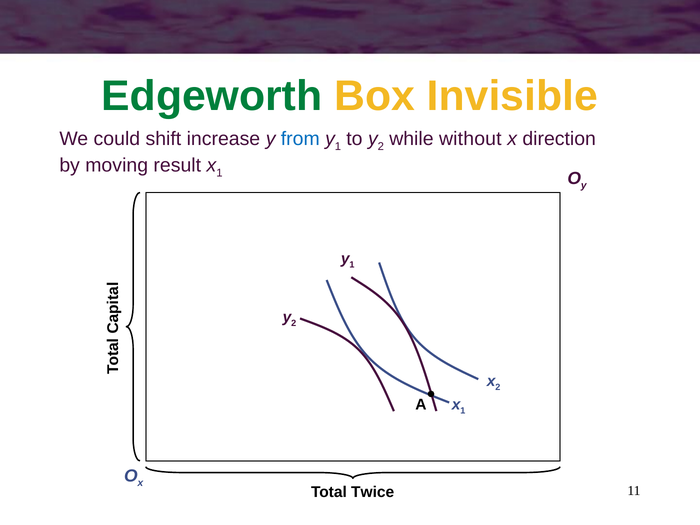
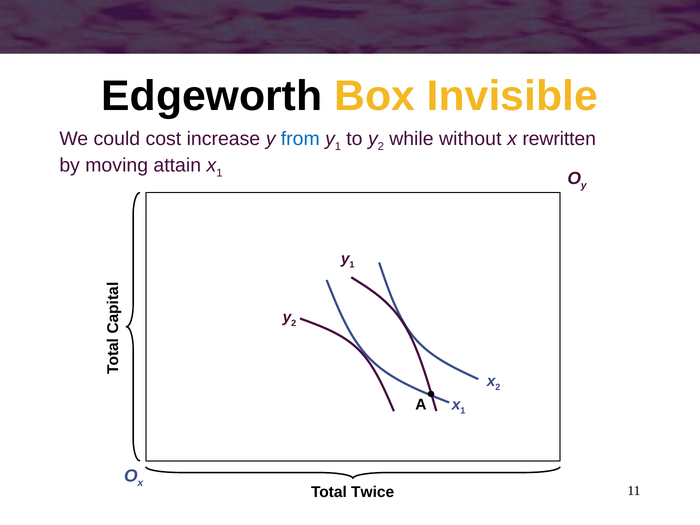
Edgeworth colour: green -> black
shift: shift -> cost
direction: direction -> rewritten
result: result -> attain
